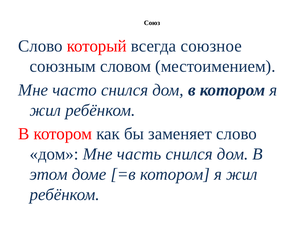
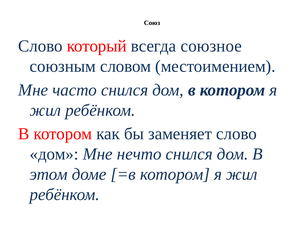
часть: часть -> нечто
